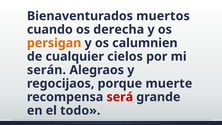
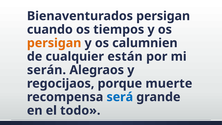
Bienaventurados muertos: muertos -> persigan
derecha: derecha -> tiempos
cielos: cielos -> están
será colour: red -> blue
